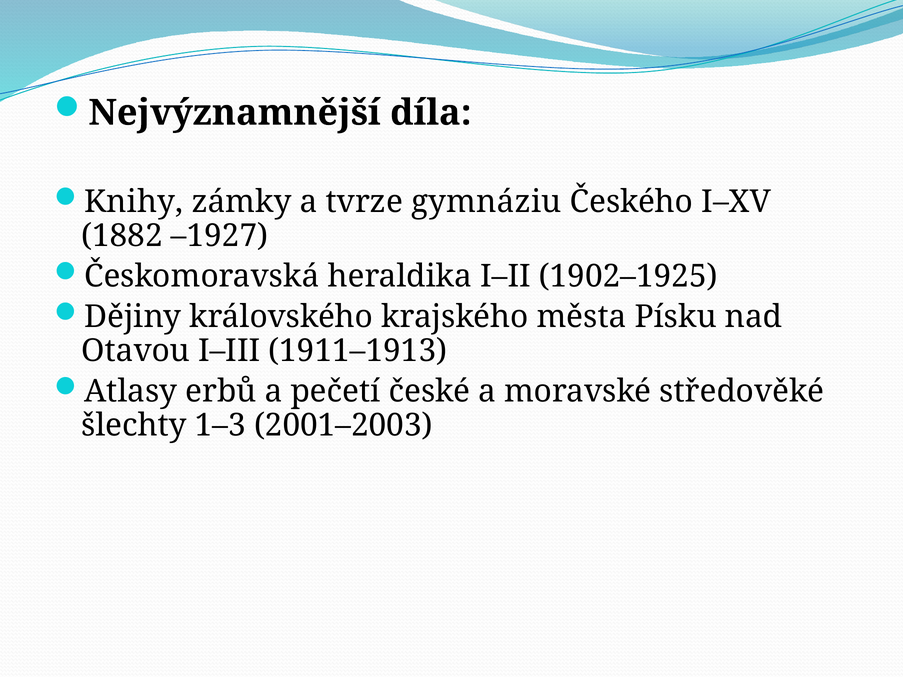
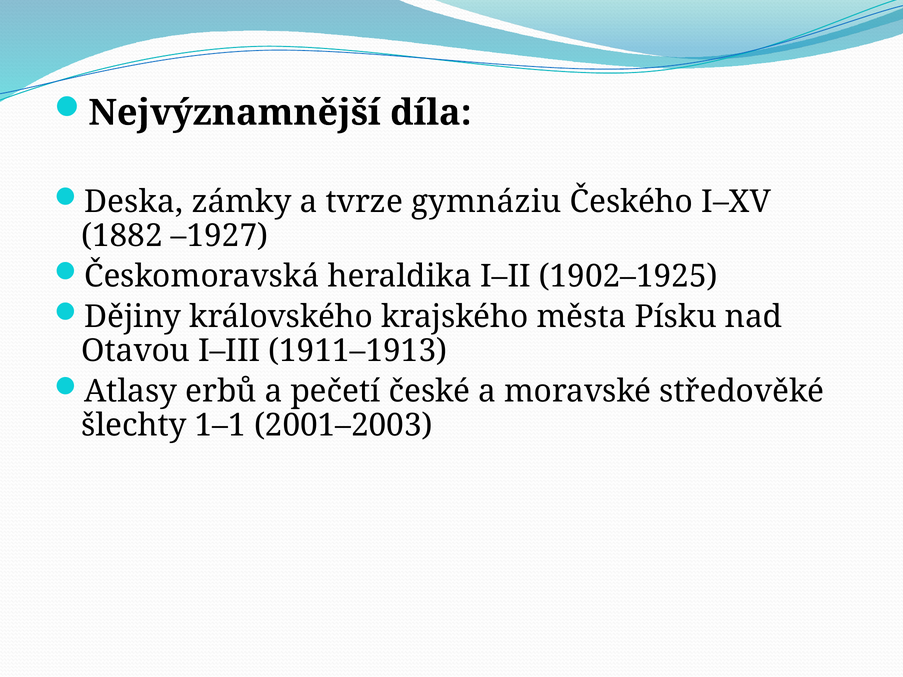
Knihy: Knihy -> Deska
1–3: 1–3 -> 1–1
